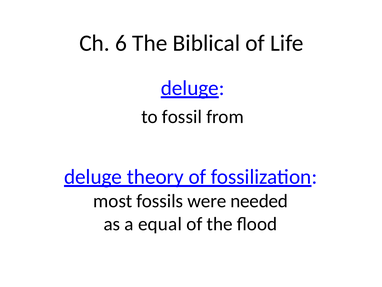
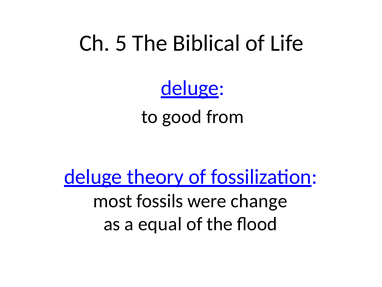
6: 6 -> 5
fossil: fossil -> good
needed: needed -> change
